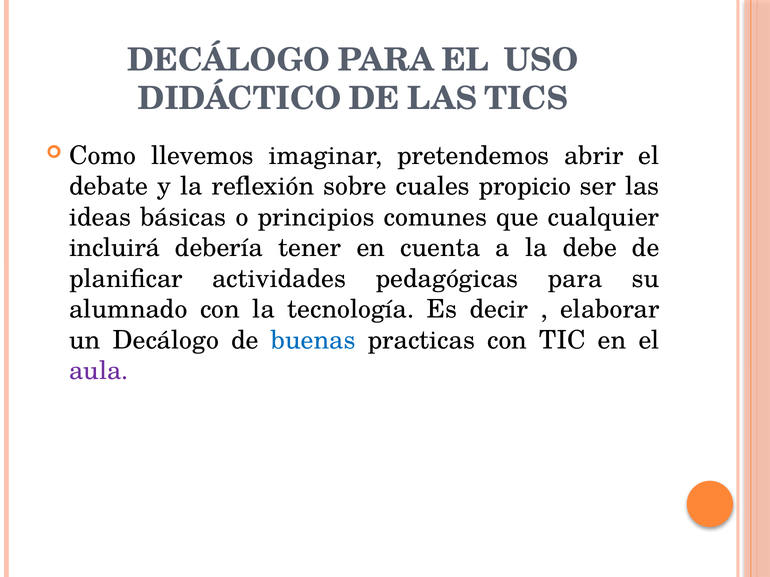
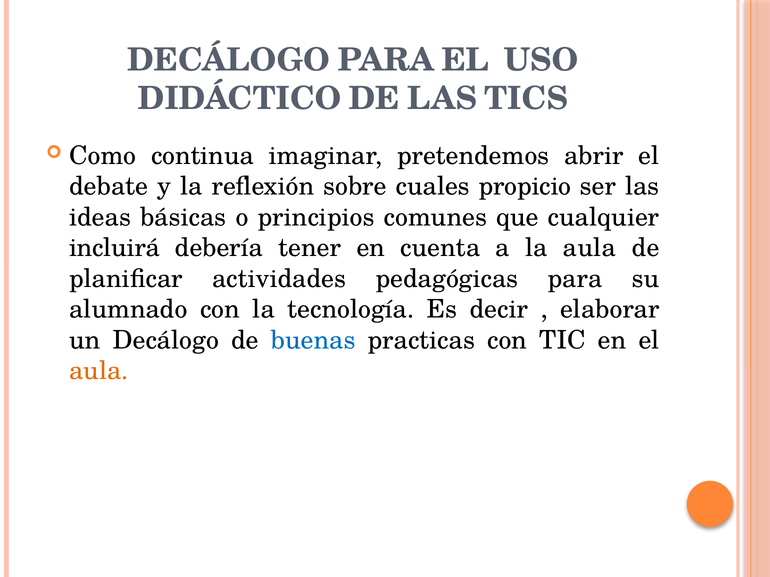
llevemos: llevemos -> continua
la debe: debe -> aula
aula at (99, 371) colour: purple -> orange
